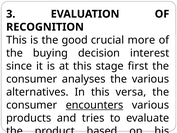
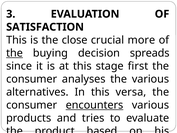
RECOGNITION: RECOGNITION -> SATISFACTION
good: good -> close
the at (15, 53) underline: none -> present
interest: interest -> spreads
